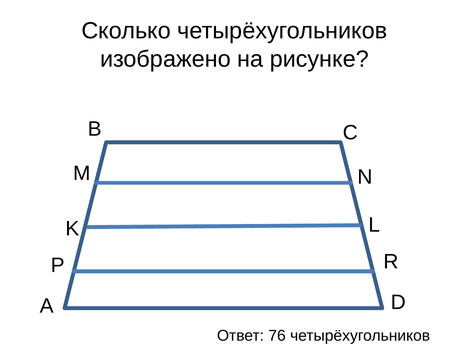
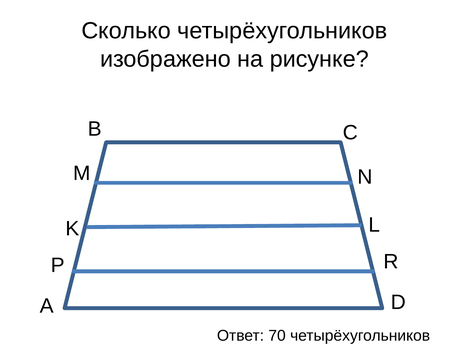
76: 76 -> 70
